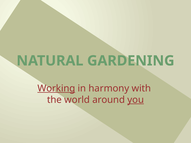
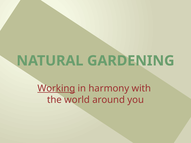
you underline: present -> none
